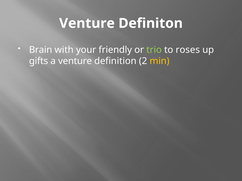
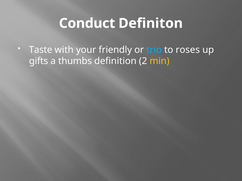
Venture at (87, 23): Venture -> Conduct
Brain: Brain -> Taste
trio colour: light green -> light blue
a venture: venture -> thumbs
